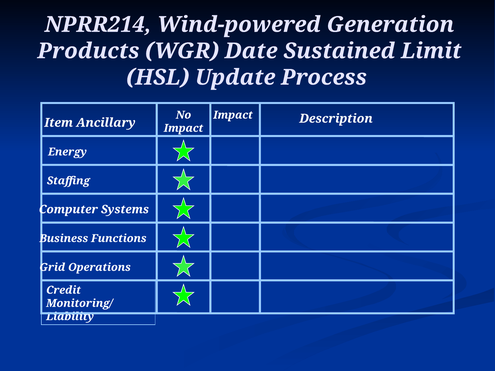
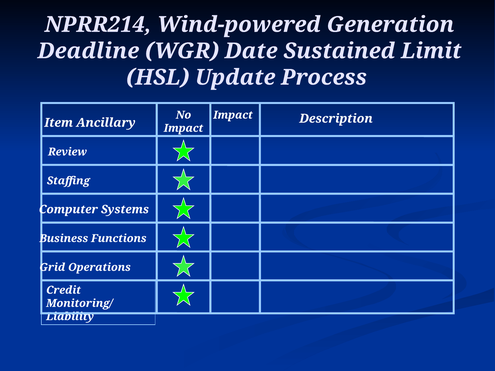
Products: Products -> Deadline
Energy: Energy -> Review
